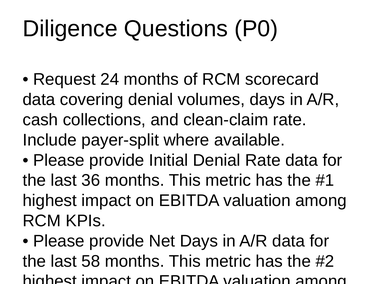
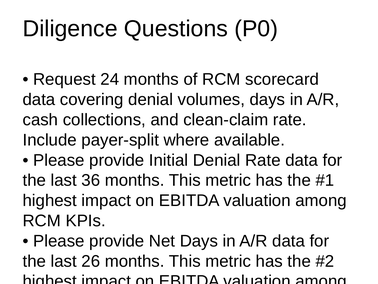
58: 58 -> 26
